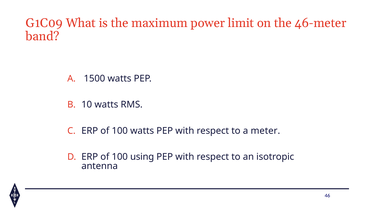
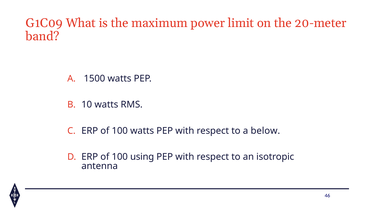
46-meter: 46-meter -> 20-meter
meter: meter -> below
